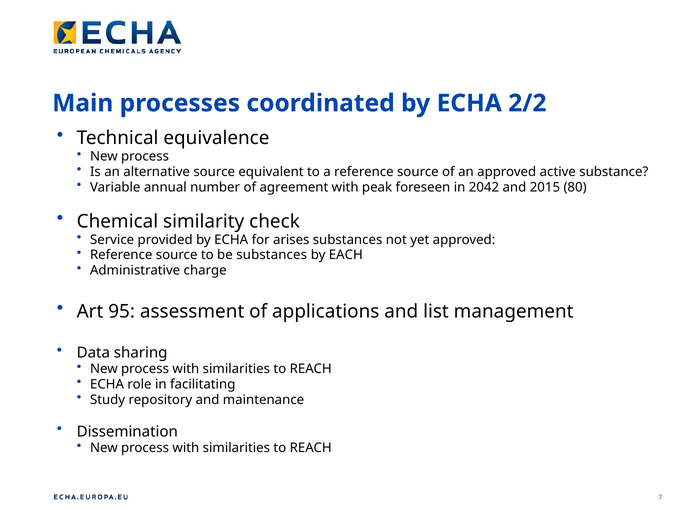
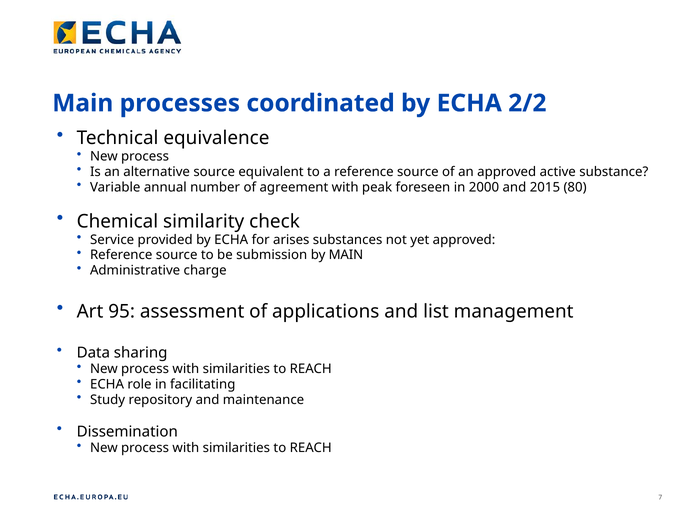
2042: 2042 -> 2000
be substances: substances -> submission
by EACH: EACH -> MAIN
